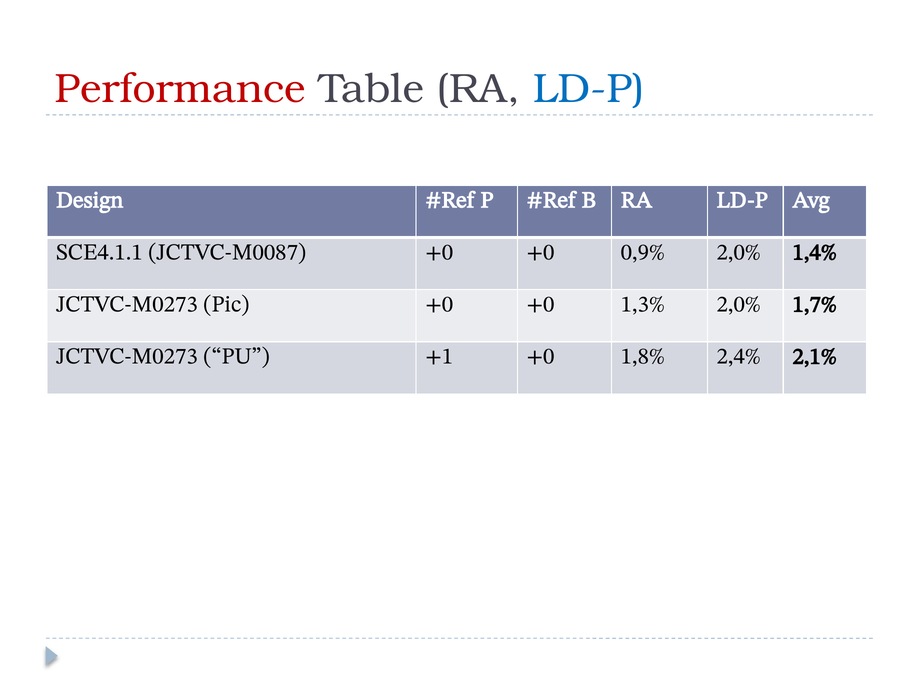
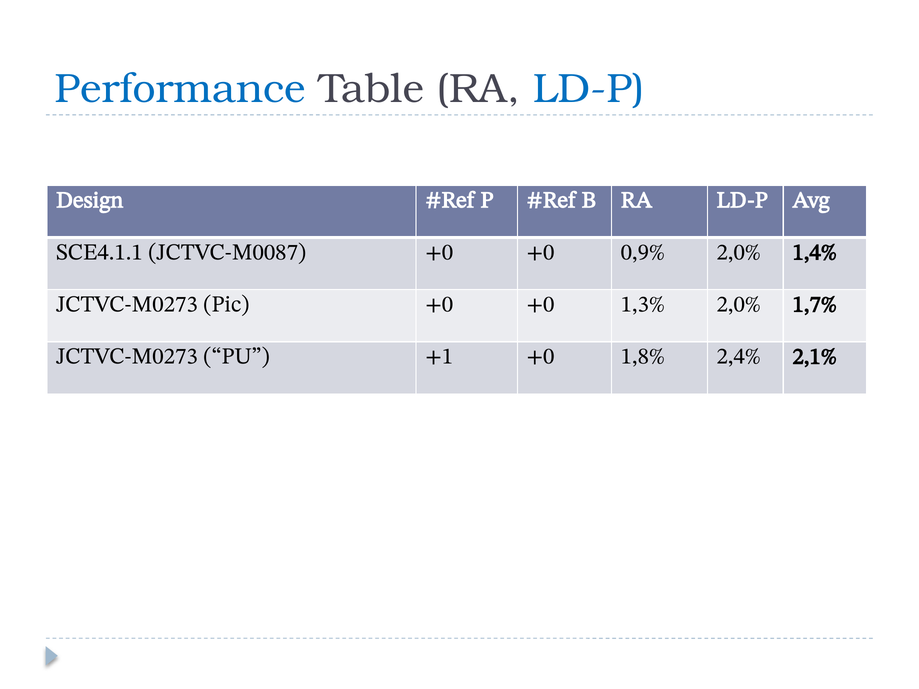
Performance colour: red -> blue
